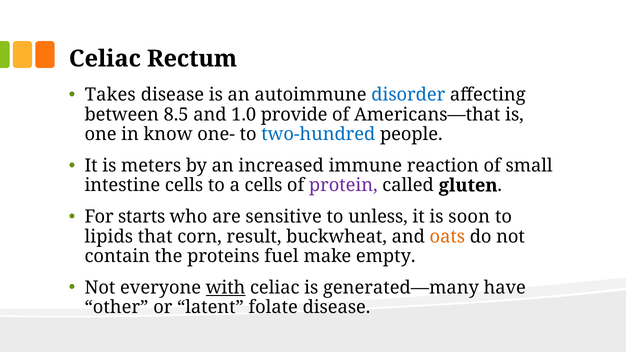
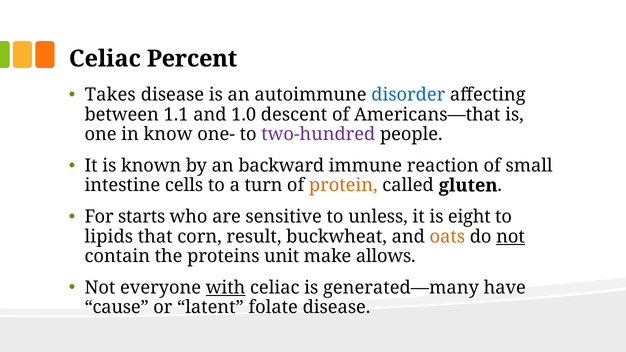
Rectum: Rectum -> Percent
8.5: 8.5 -> 1.1
provide: provide -> descent
two-hundred colour: blue -> purple
meters: meters -> known
increased: increased -> backward
a cells: cells -> turn
protein colour: purple -> orange
soon: soon -> eight
not at (511, 237) underline: none -> present
fuel: fuel -> unit
empty: empty -> allows
other: other -> cause
